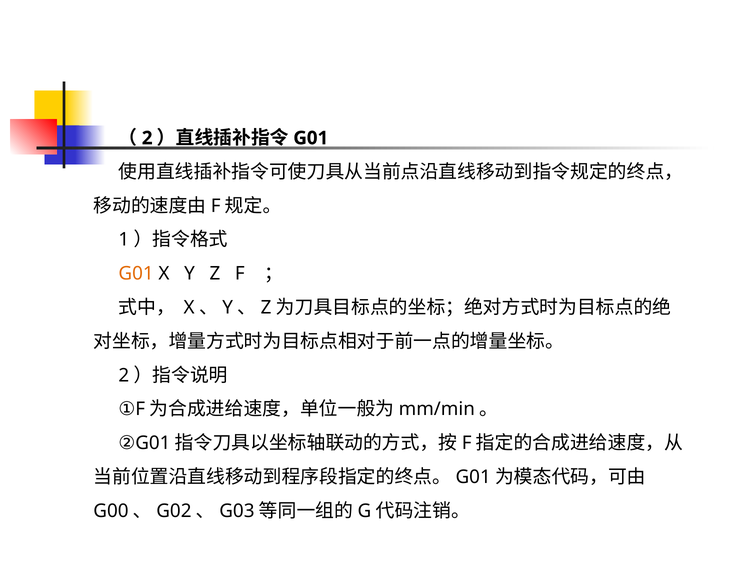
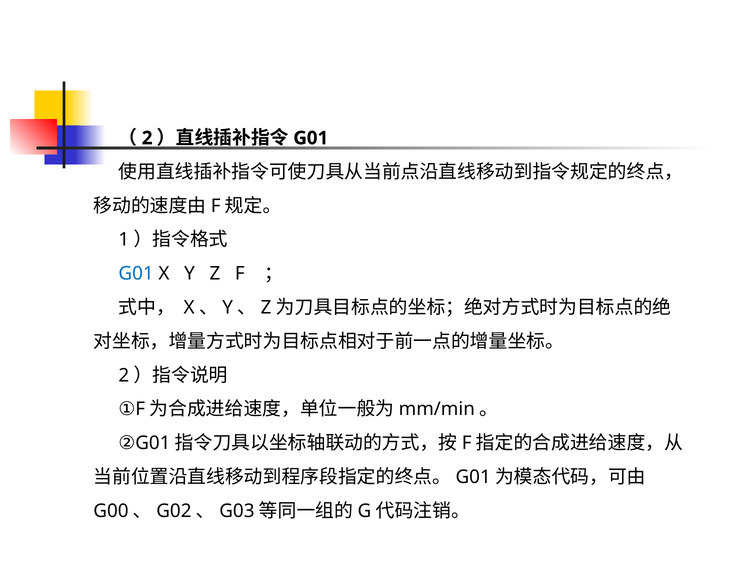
G01 at (136, 274) colour: orange -> blue
